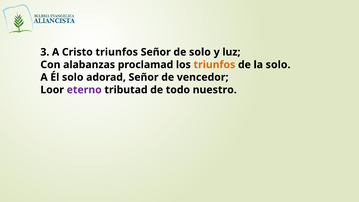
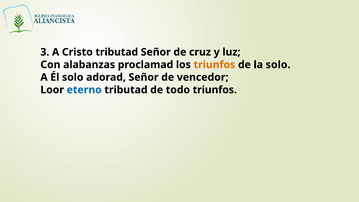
Cristo triunfos: triunfos -> tributad
de solo: solo -> cruz
eterno colour: purple -> blue
todo nuestro: nuestro -> triunfos
